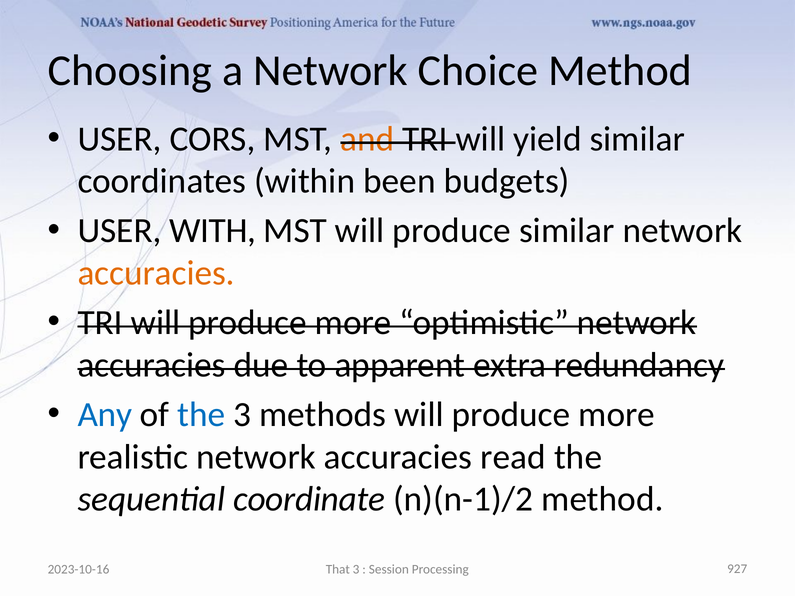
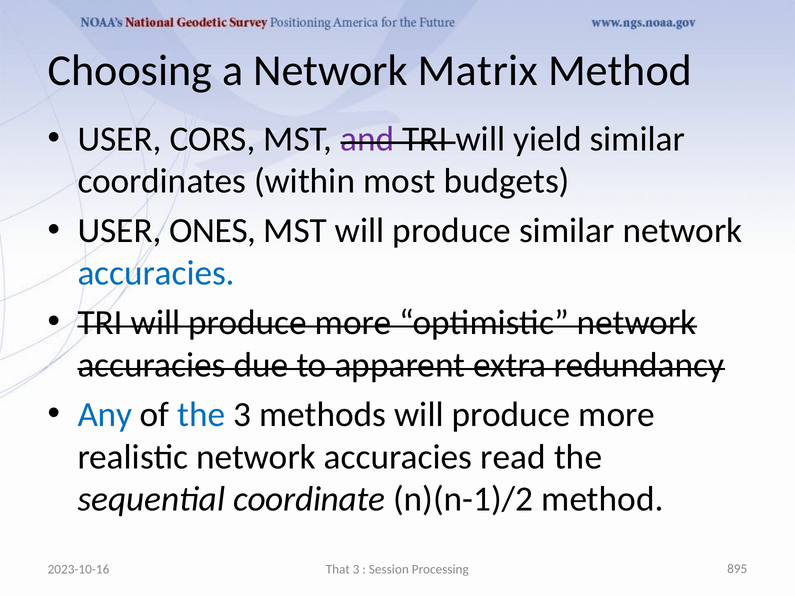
Choice: Choice -> Matrix
and colour: orange -> purple
been: been -> most
WITH: WITH -> ONES
accuracies at (156, 273) colour: orange -> blue
927: 927 -> 895
